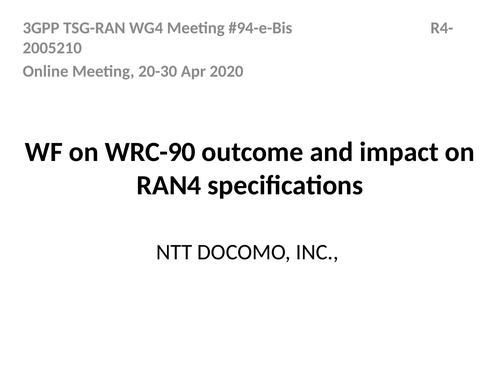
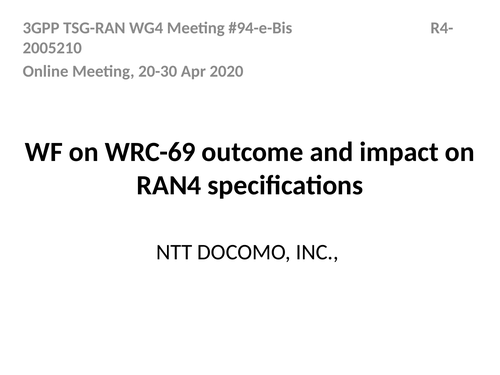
WRC-90: WRC-90 -> WRC-69
